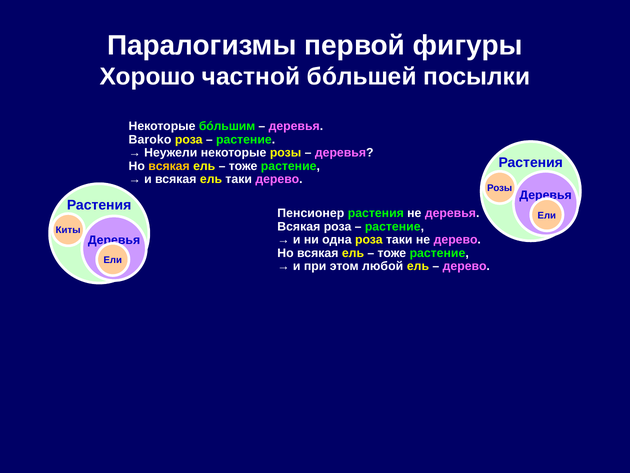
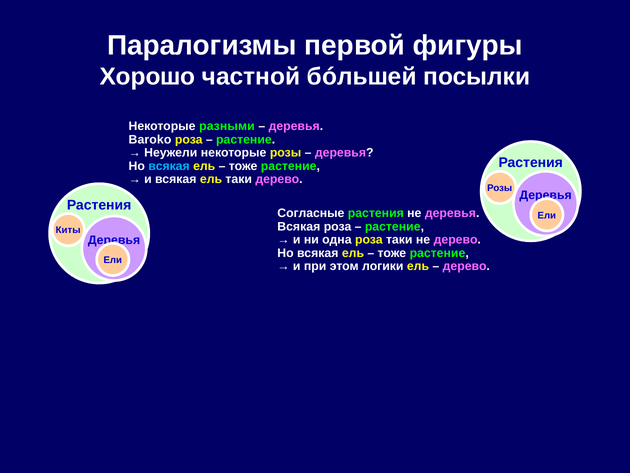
бóльшим: бóльшим -> разными
всякая at (169, 166) colour: yellow -> light blue
Пенсионер: Пенсионер -> Согласные
любой: любой -> логики
